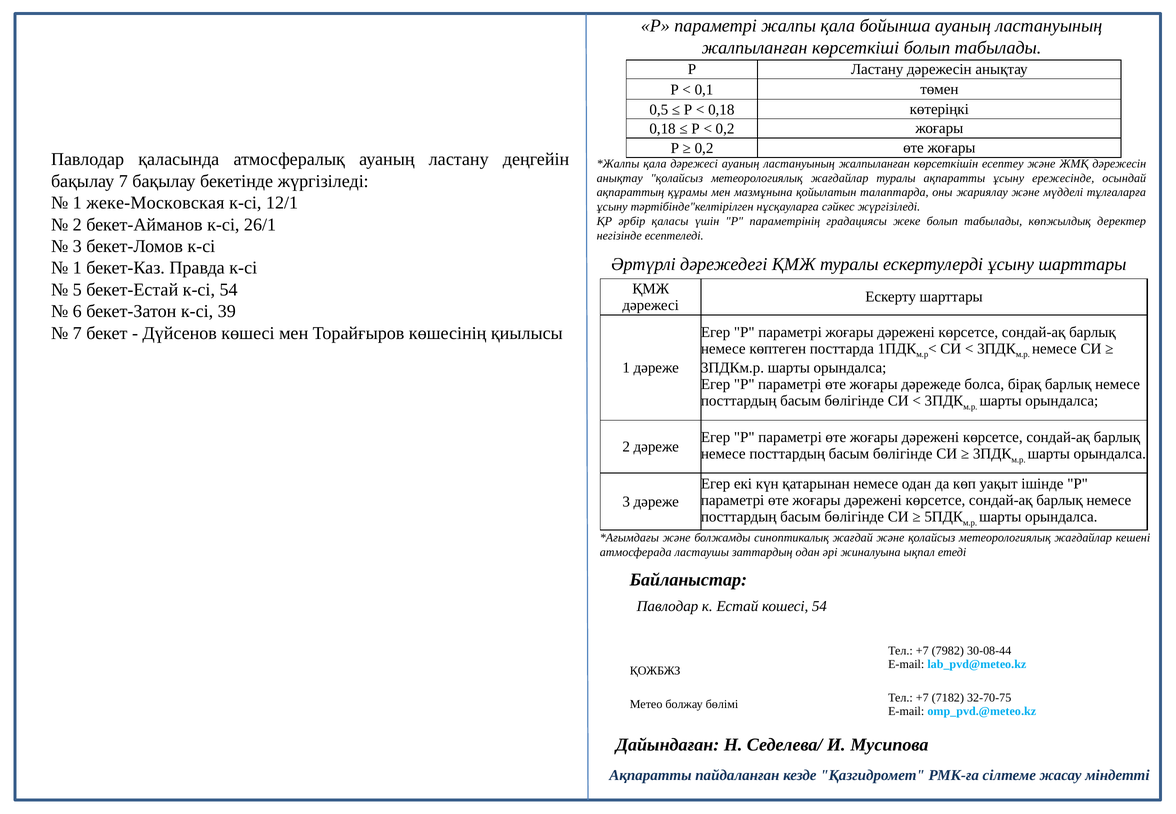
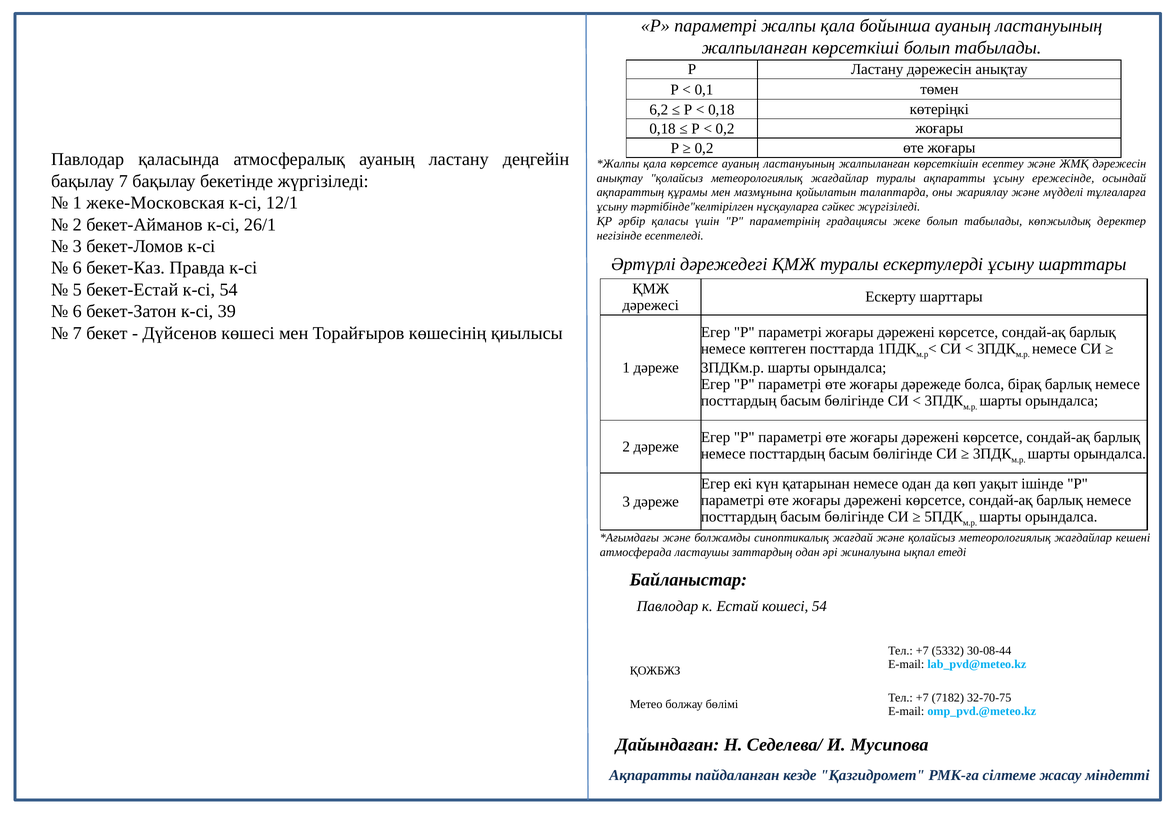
0,5: 0,5 -> 6,2
қала дәрежесі: дәрежесі -> көрсетсе
1 at (77, 268): 1 -> 6
7982: 7982 -> 5332
